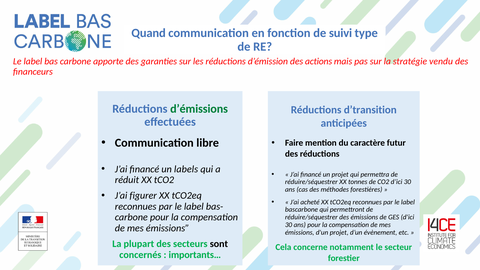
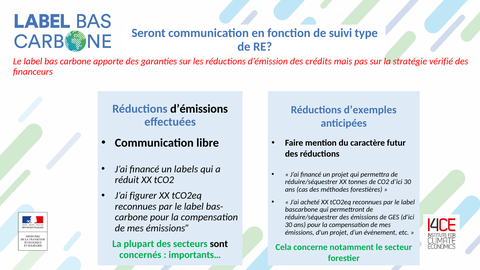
Quand: Quand -> Seront
actions: actions -> crédits
vendu: vendu -> vérifié
d’émissions colour: green -> black
d’transition: d’transition -> d’exemples
